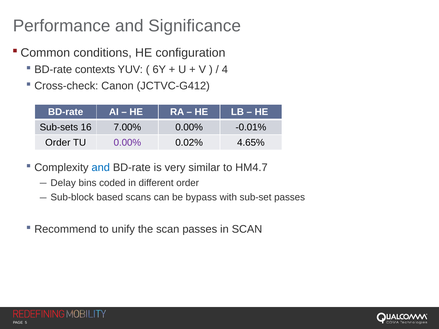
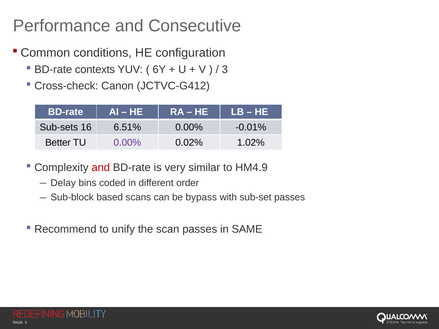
Significance: Significance -> Consecutive
4: 4 -> 3
7.00%: 7.00% -> 6.51%
Order at (58, 143): Order -> Better
4.65%: 4.65% -> 1.02%
and at (101, 168) colour: blue -> red
HM4.7: HM4.7 -> HM4.9
in SCAN: SCAN -> SAME
